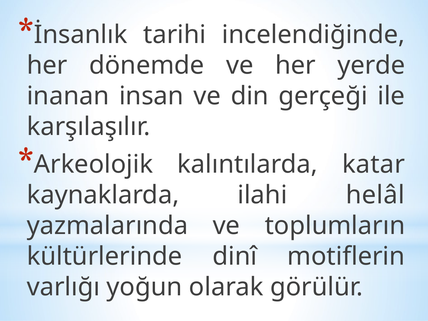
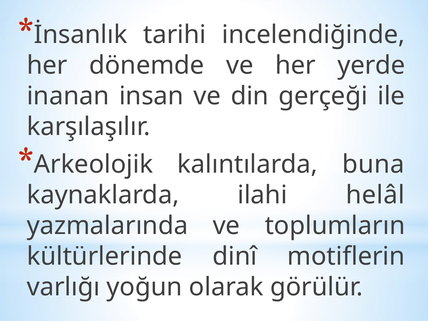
katar: katar -> buna
